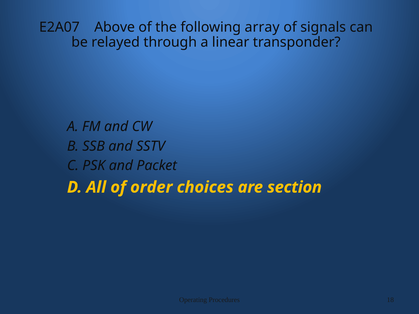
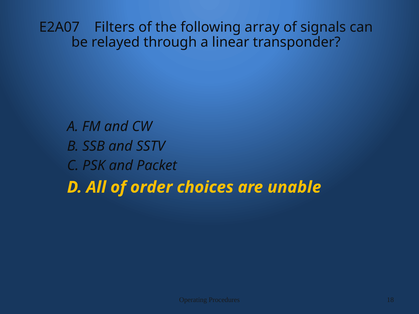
Above: Above -> Filters
section: section -> unable
